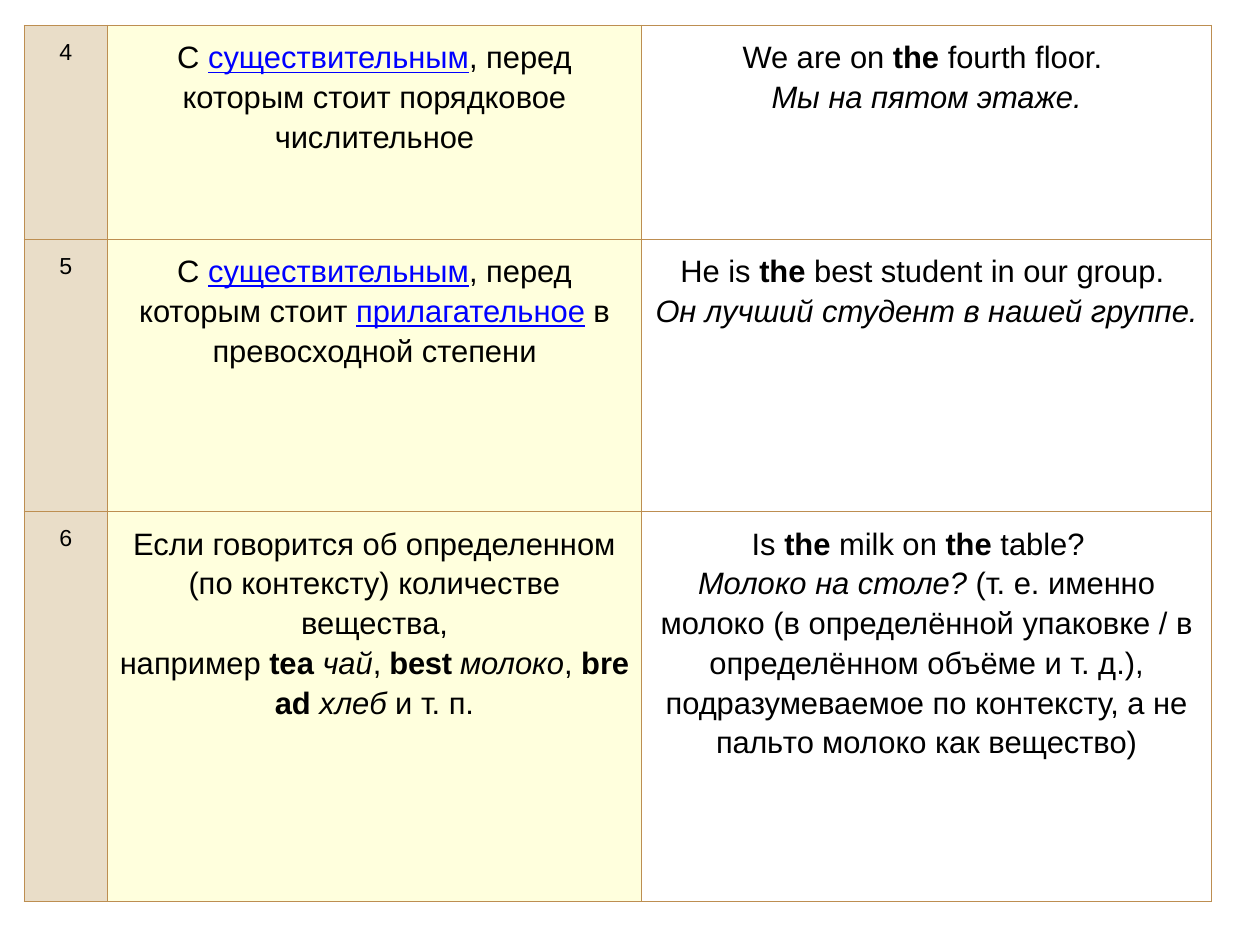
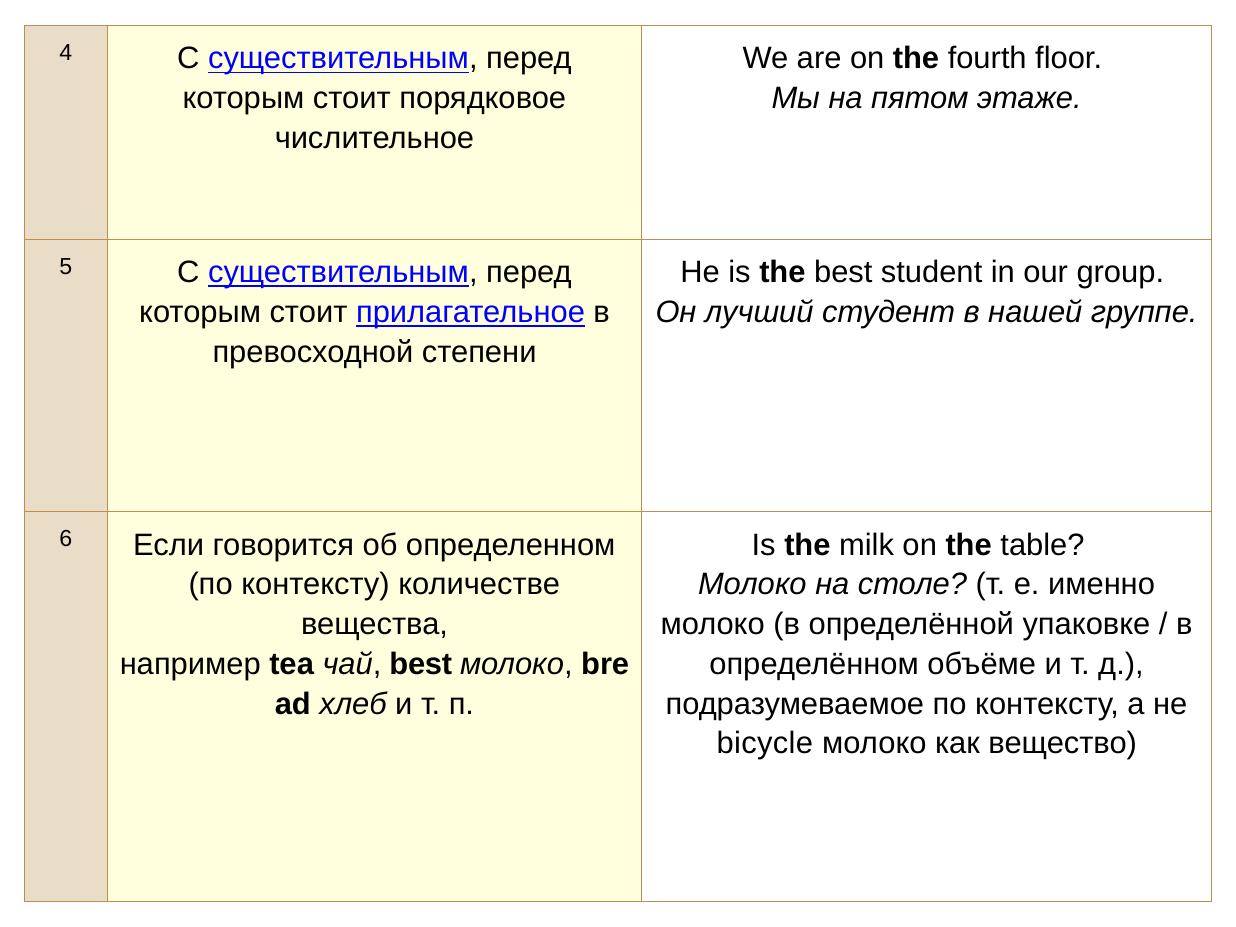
пальто: пальто -> bicycle
